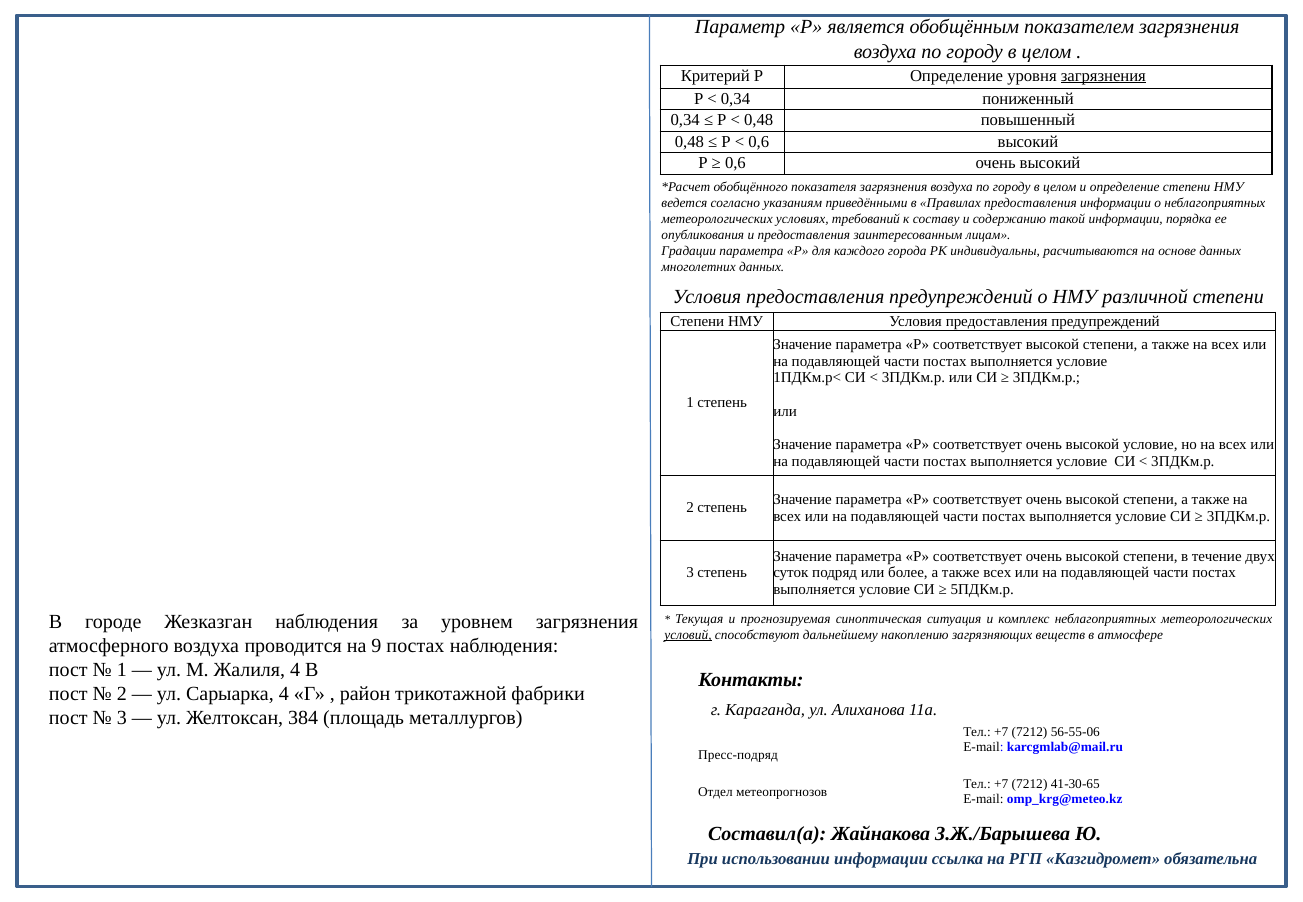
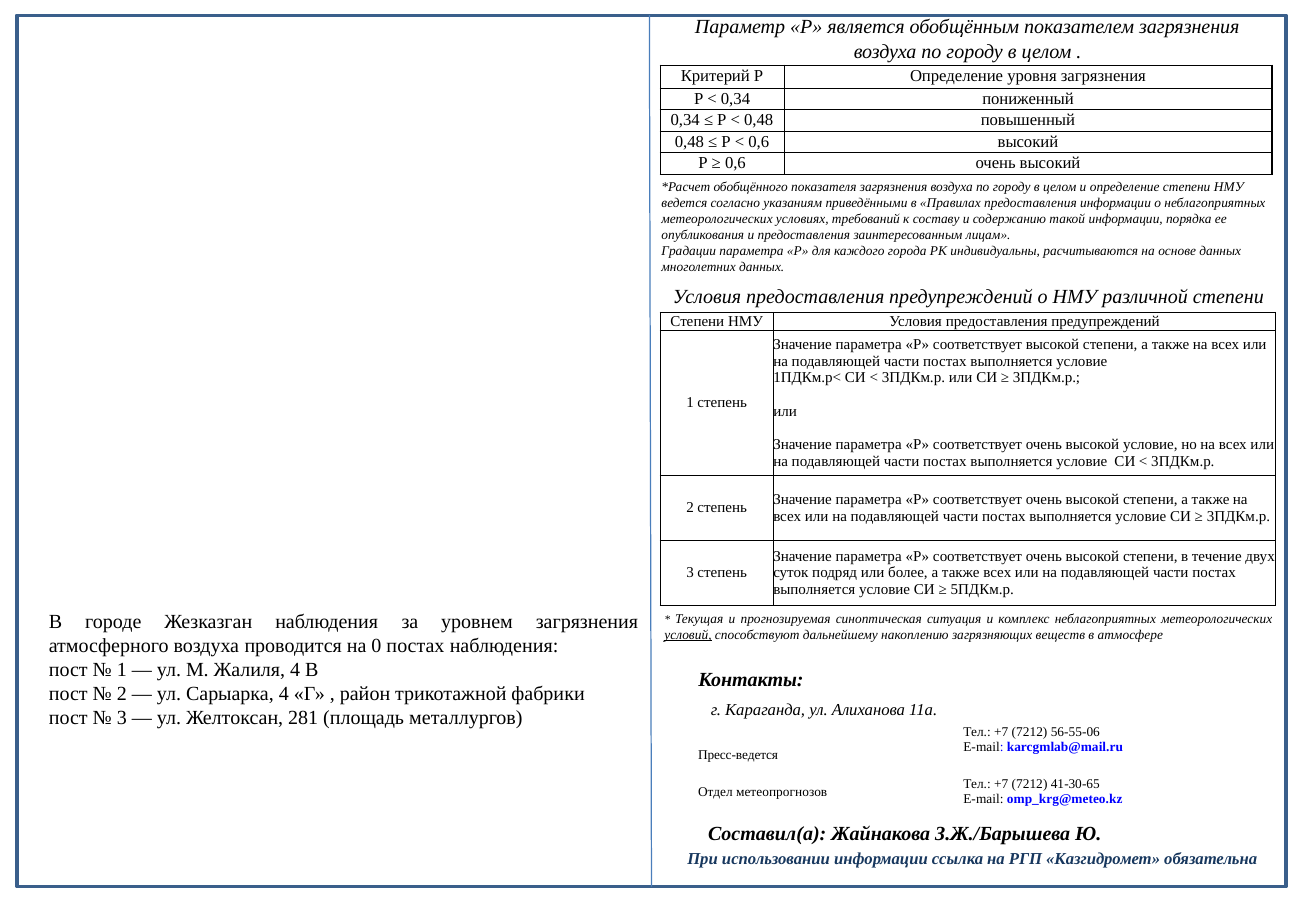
загрязнения at (1103, 76) underline: present -> none
9: 9 -> 0
384: 384 -> 281
Пресс-подряд: Пресс-подряд -> Пресс-ведется
